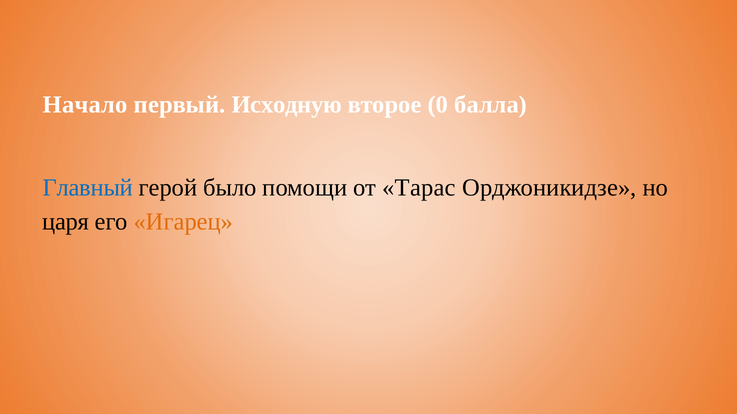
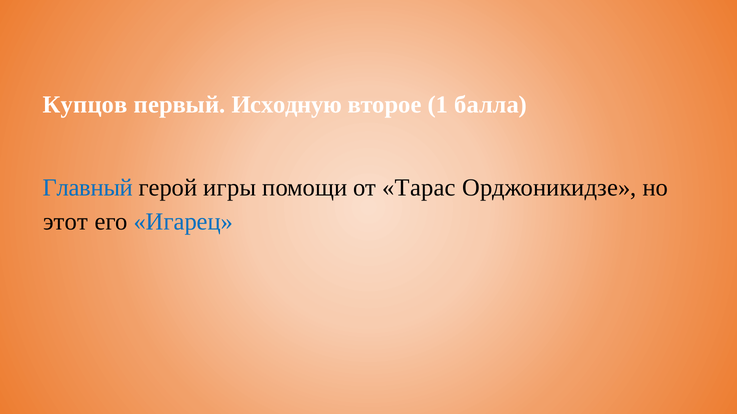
Начало: Начало -> Купцов
0: 0 -> 1
было: было -> игры
царя: царя -> этот
Игарец colour: orange -> blue
